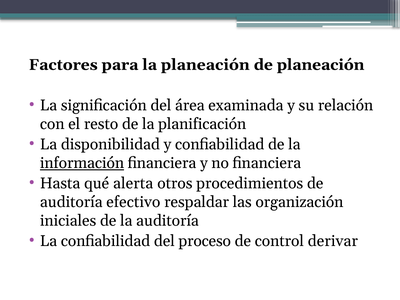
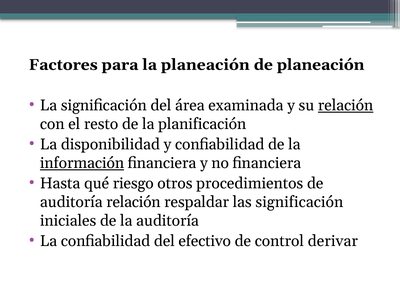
relación at (346, 105) underline: none -> present
alerta: alerta -> riesgo
auditoría efectivo: efectivo -> relación
las organización: organización -> significación
proceso: proceso -> efectivo
